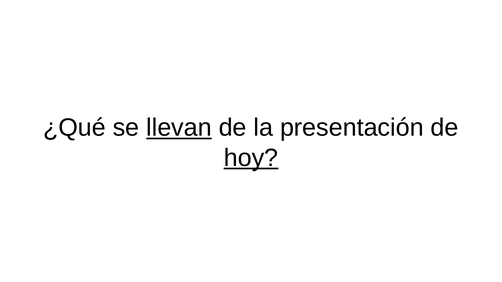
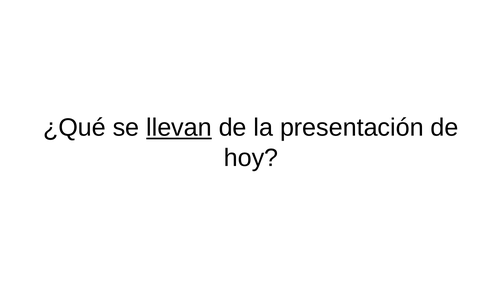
hoy underline: present -> none
